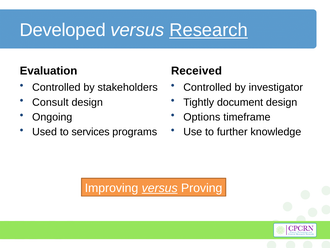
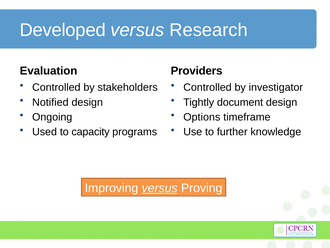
Research underline: present -> none
Received: Received -> Providers
Consult: Consult -> Notified
services: services -> capacity
